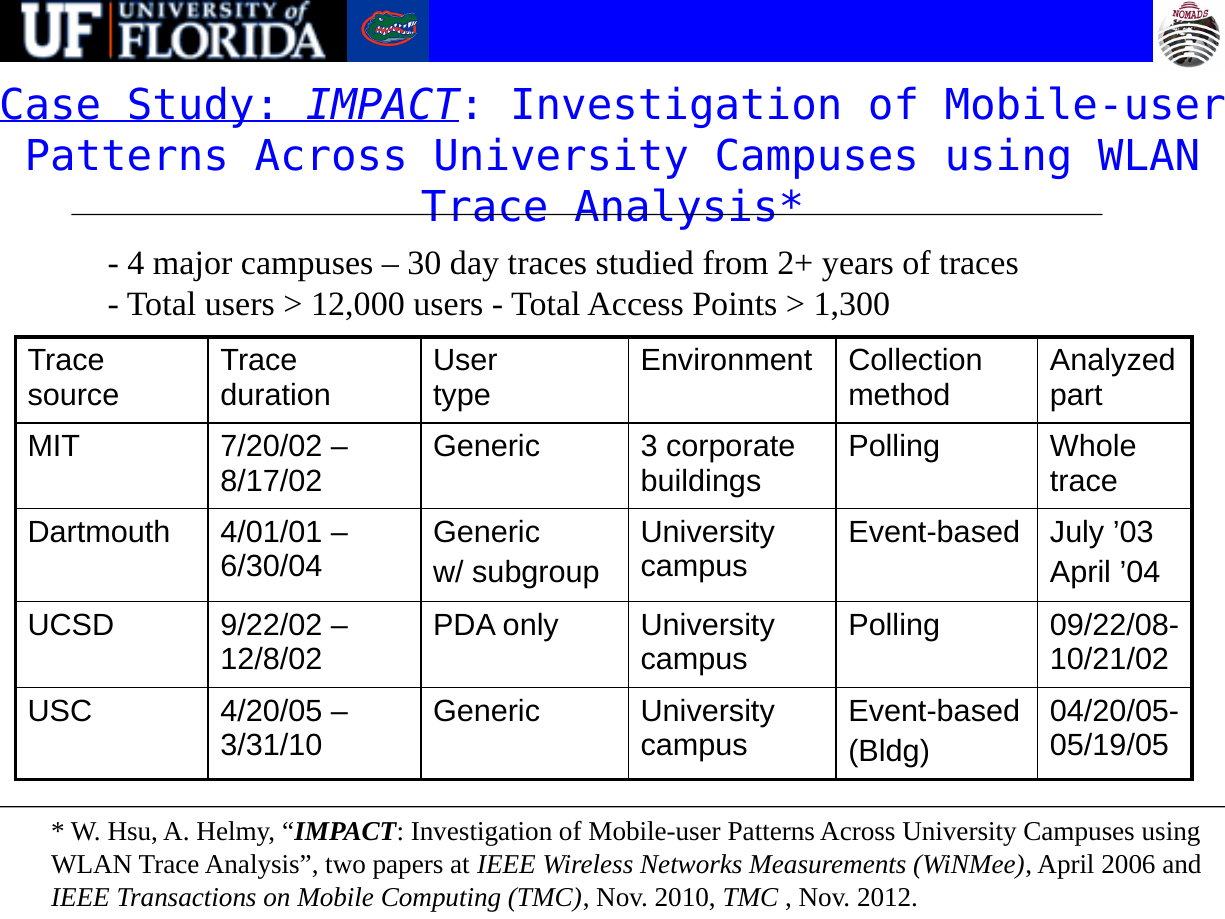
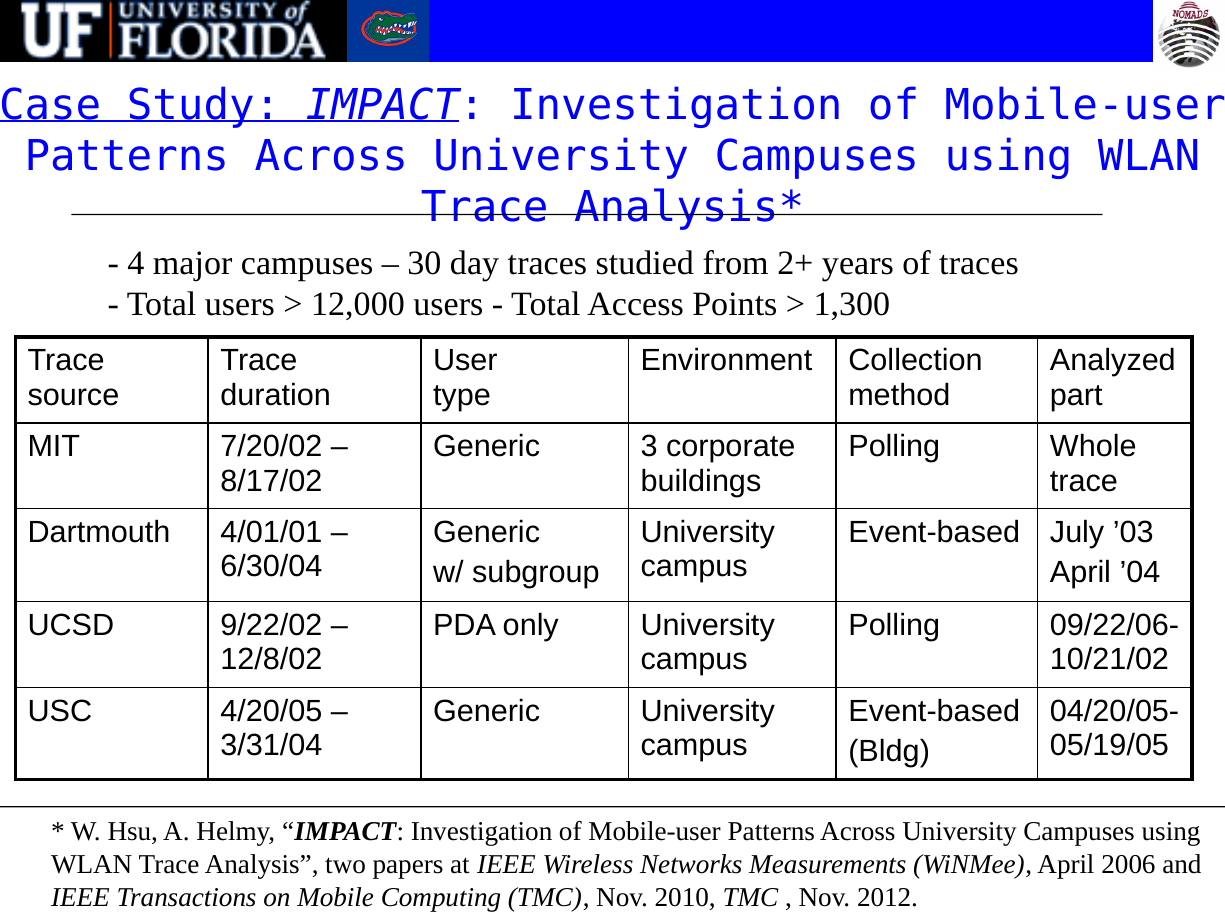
09/22/08-: 09/22/08- -> 09/22/06-
3/31/10: 3/31/10 -> 3/31/04
